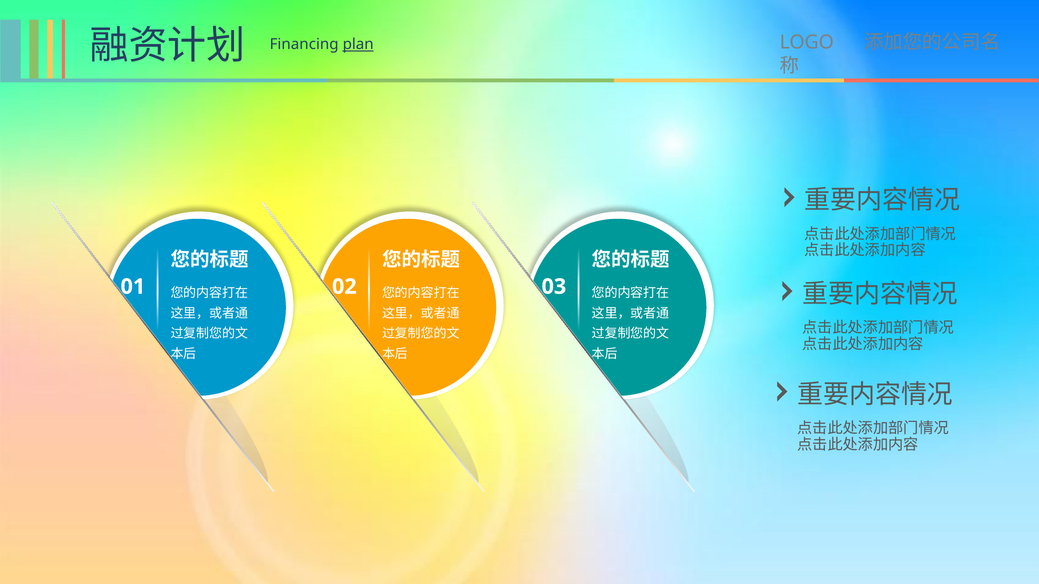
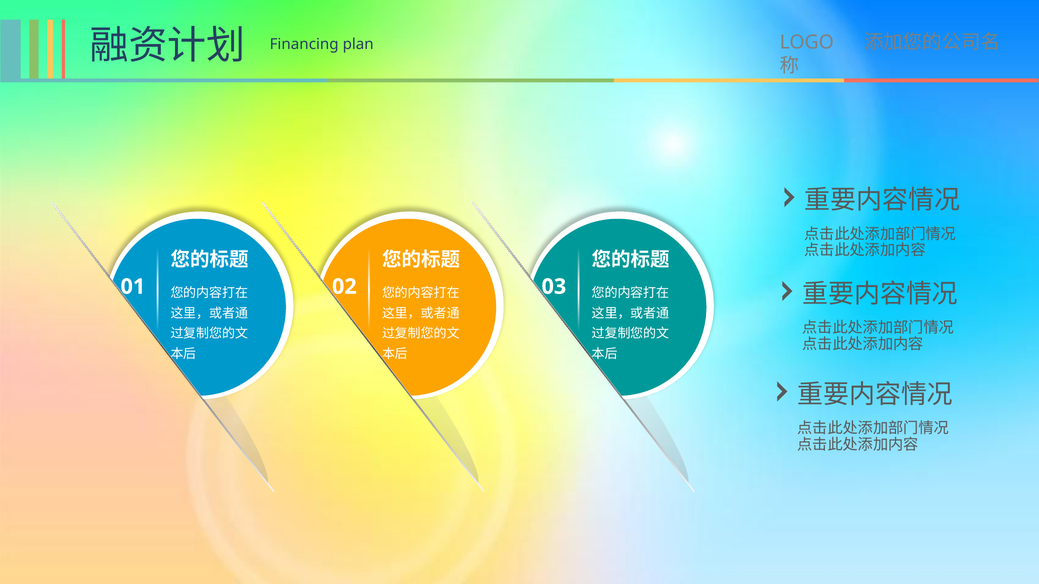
plan underline: present -> none
